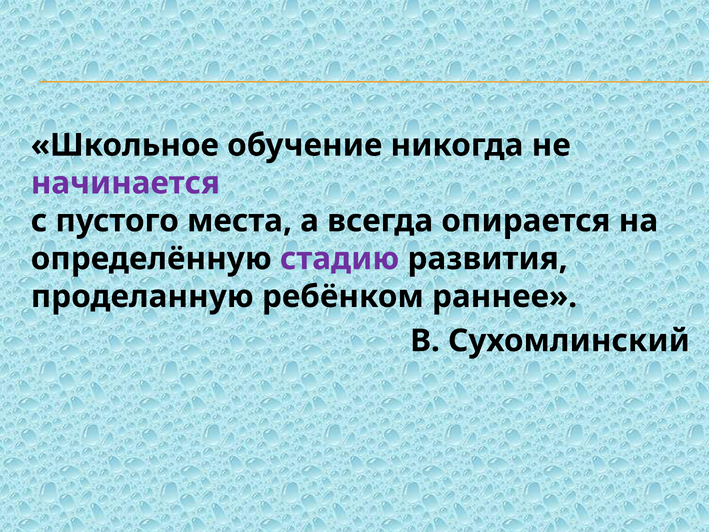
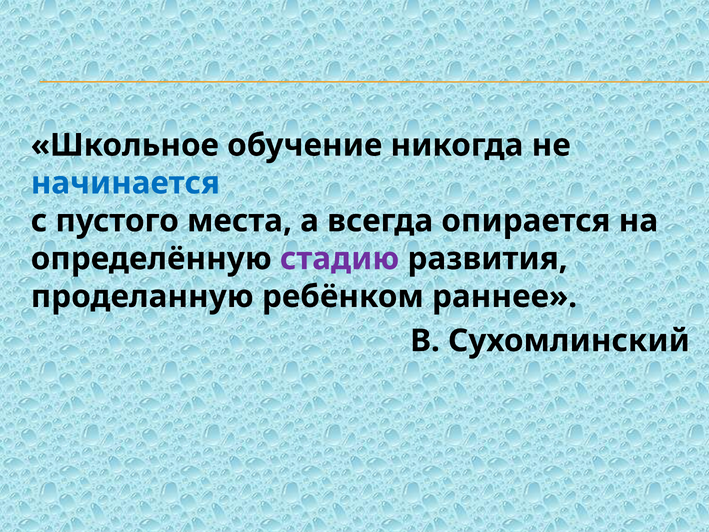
начинается colour: purple -> blue
